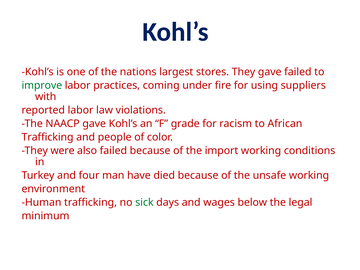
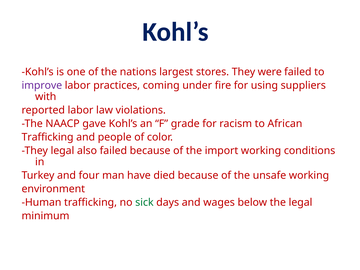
They gave: gave -> were
improve colour: green -> purple
They were: were -> legal
